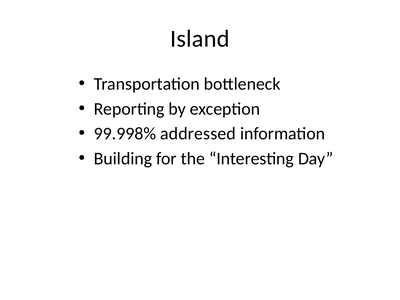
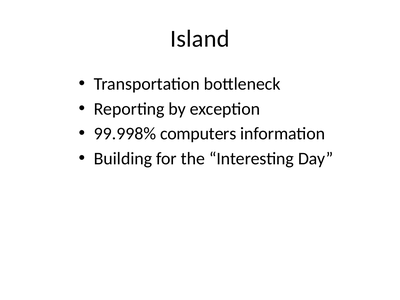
addressed: addressed -> computers
